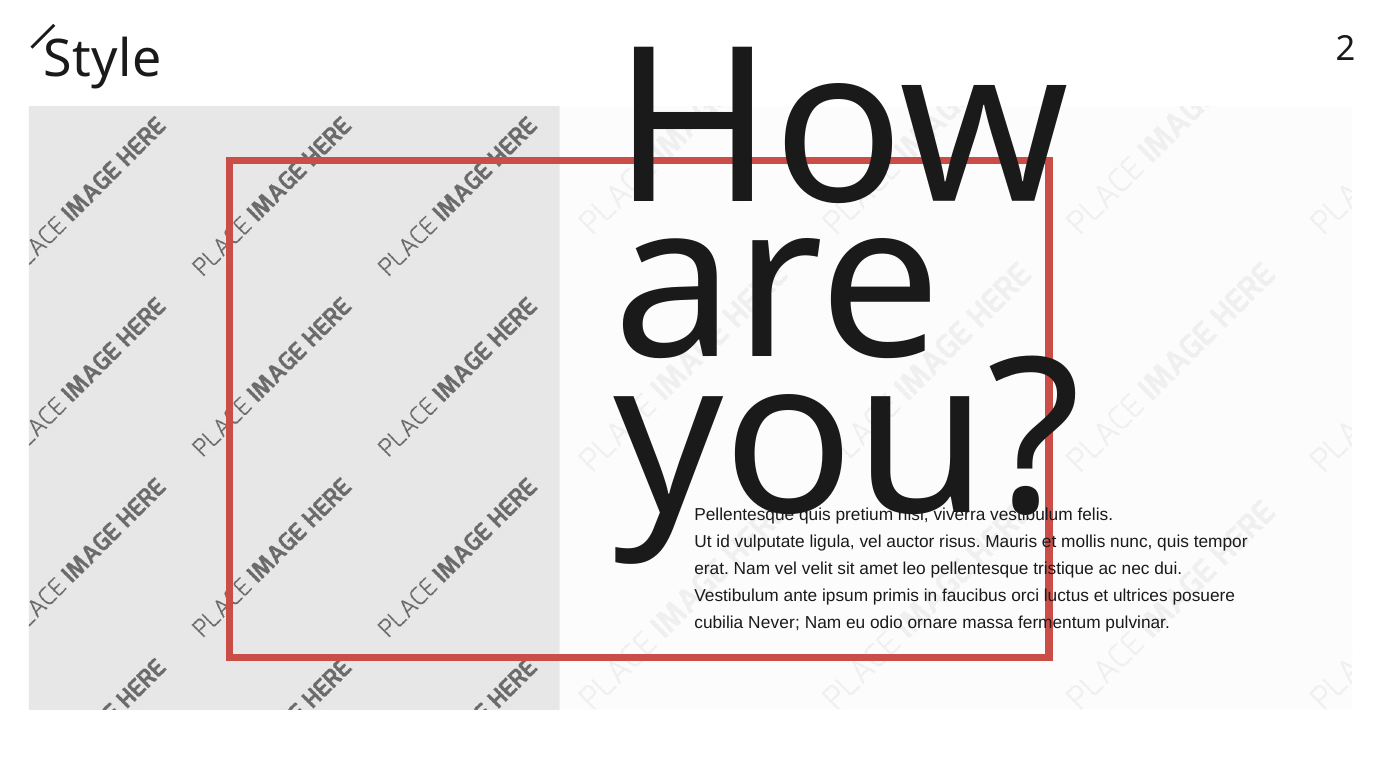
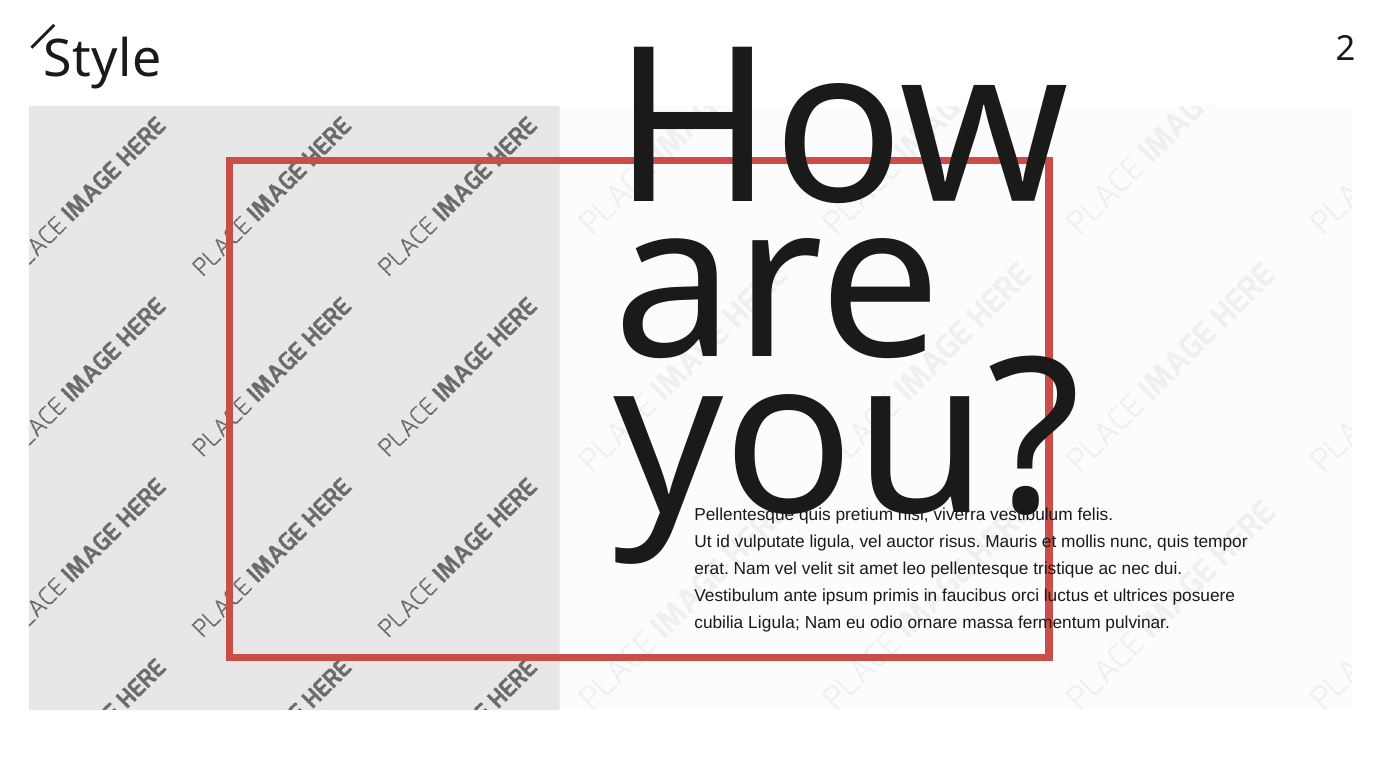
cubilia Never: Never -> Ligula
